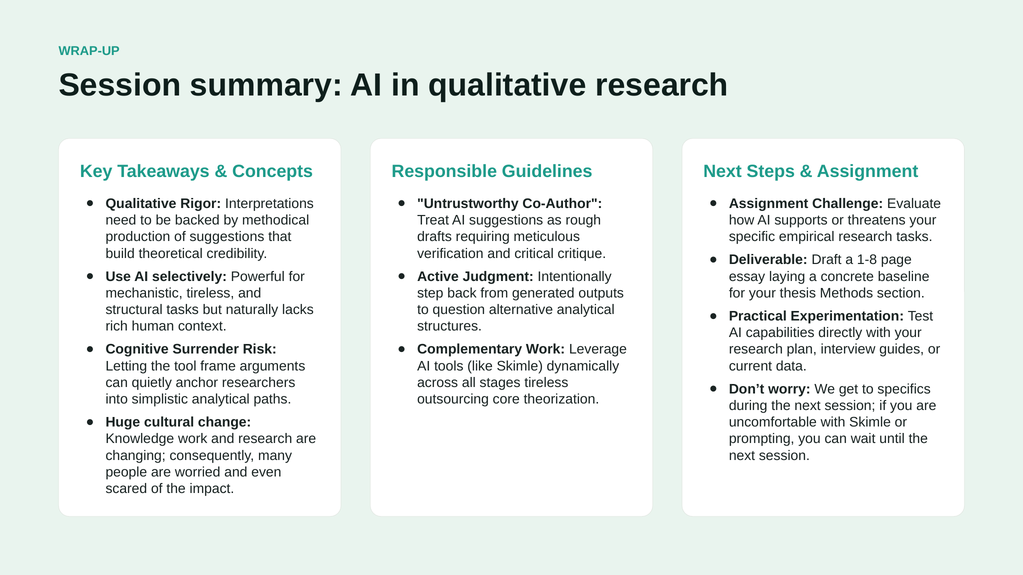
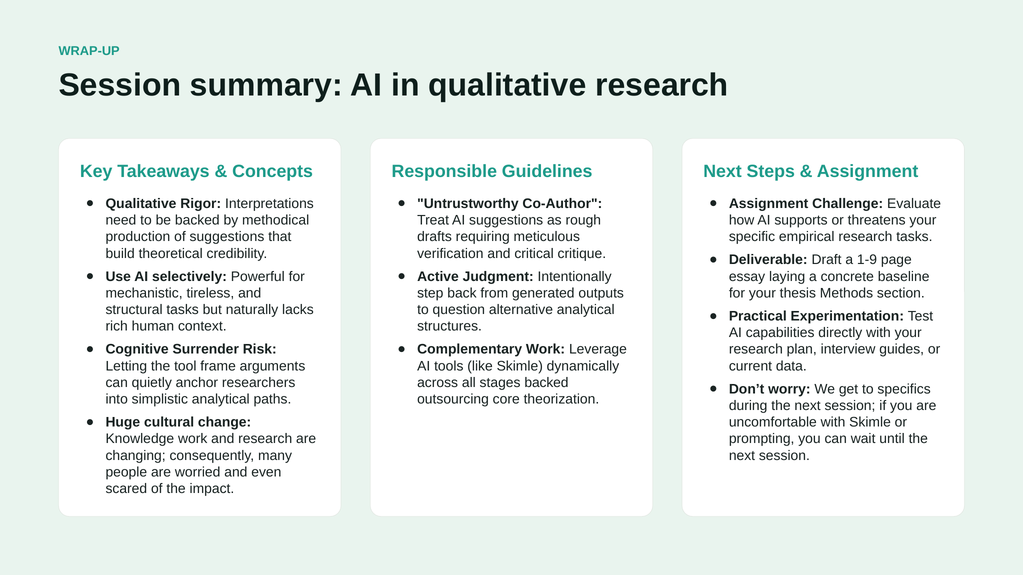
1-8: 1-8 -> 1-9
stages tireless: tireless -> backed
